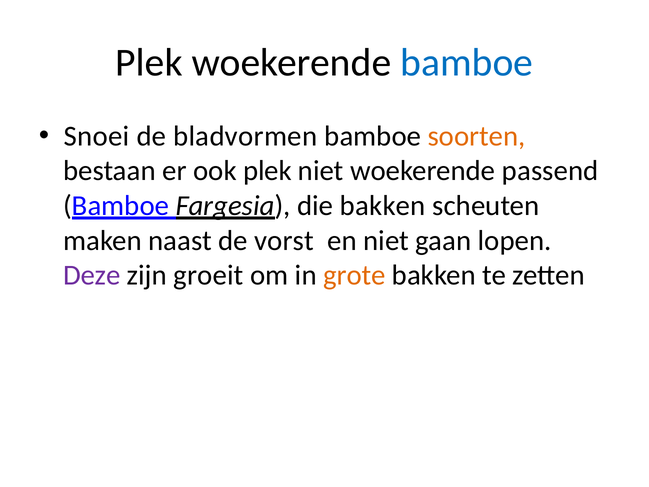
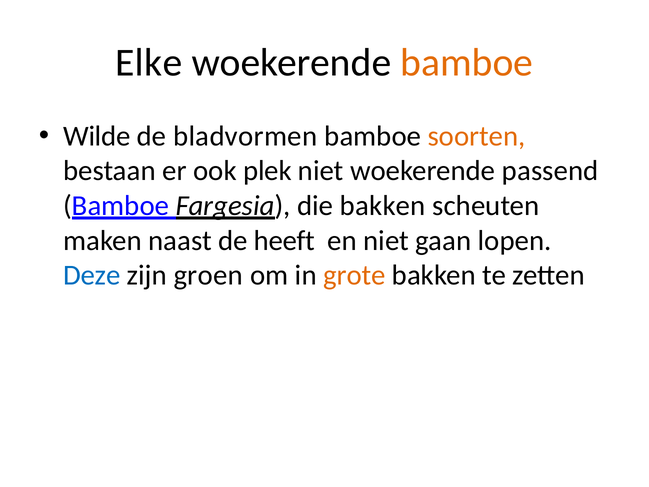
Plek at (149, 63): Plek -> Elke
bamboe at (467, 63) colour: blue -> orange
Snoei: Snoei -> Wilde
vorst: vorst -> heeft
Deze colour: purple -> blue
groeit: groeit -> groen
